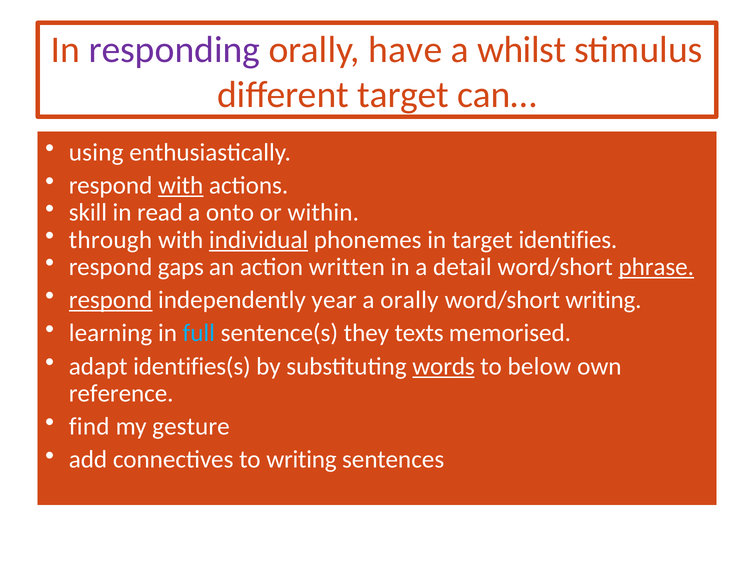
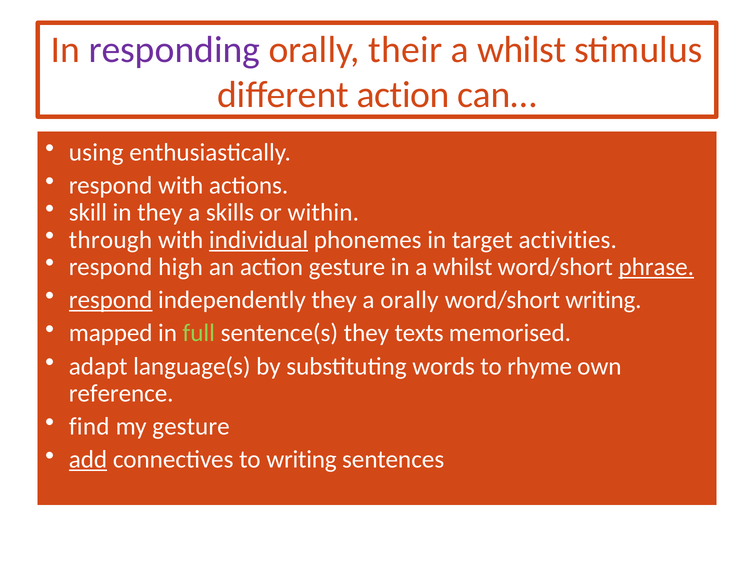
have: have -> their
different target: target -> action
with at (181, 186) underline: present -> none
in read: read -> they
onto: onto -> skills
identifies: identifies -> activities
gaps: gaps -> high
action written: written -> gesture
in a detail: detail -> whilst
independently year: year -> they
learning: learning -> mapped
full colour: light blue -> light green
identifies(s: identifies(s -> language(s
words underline: present -> none
below: below -> rhyme
add underline: none -> present
